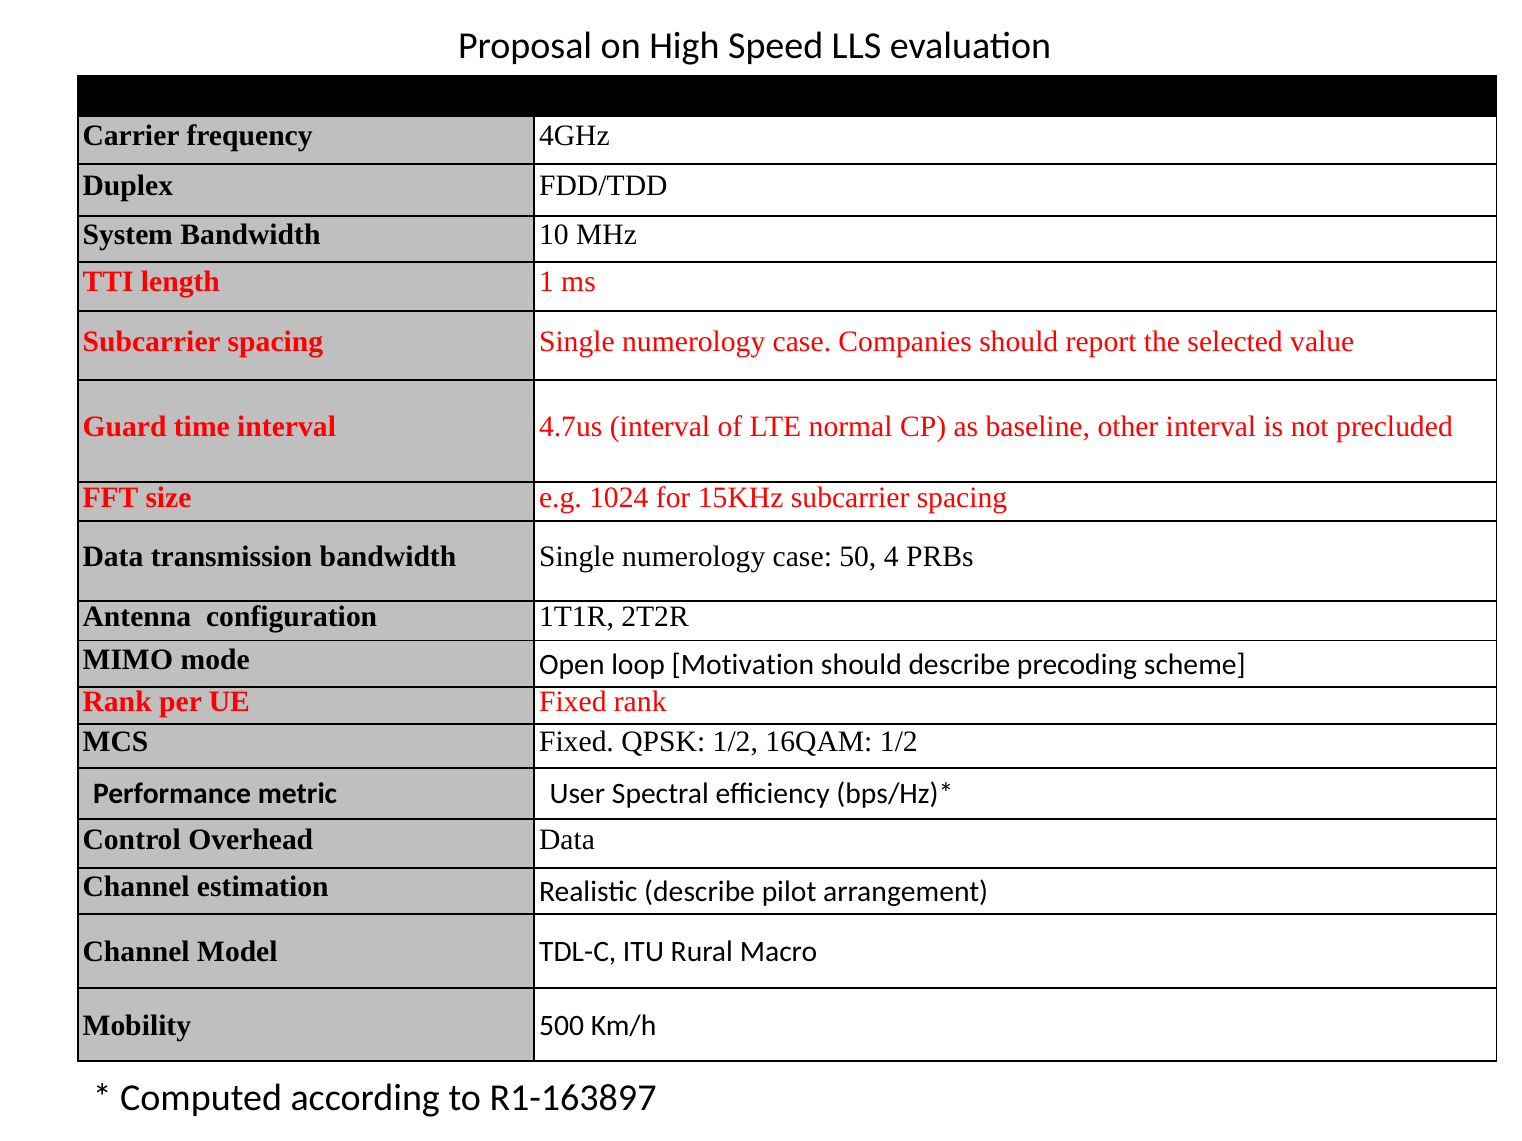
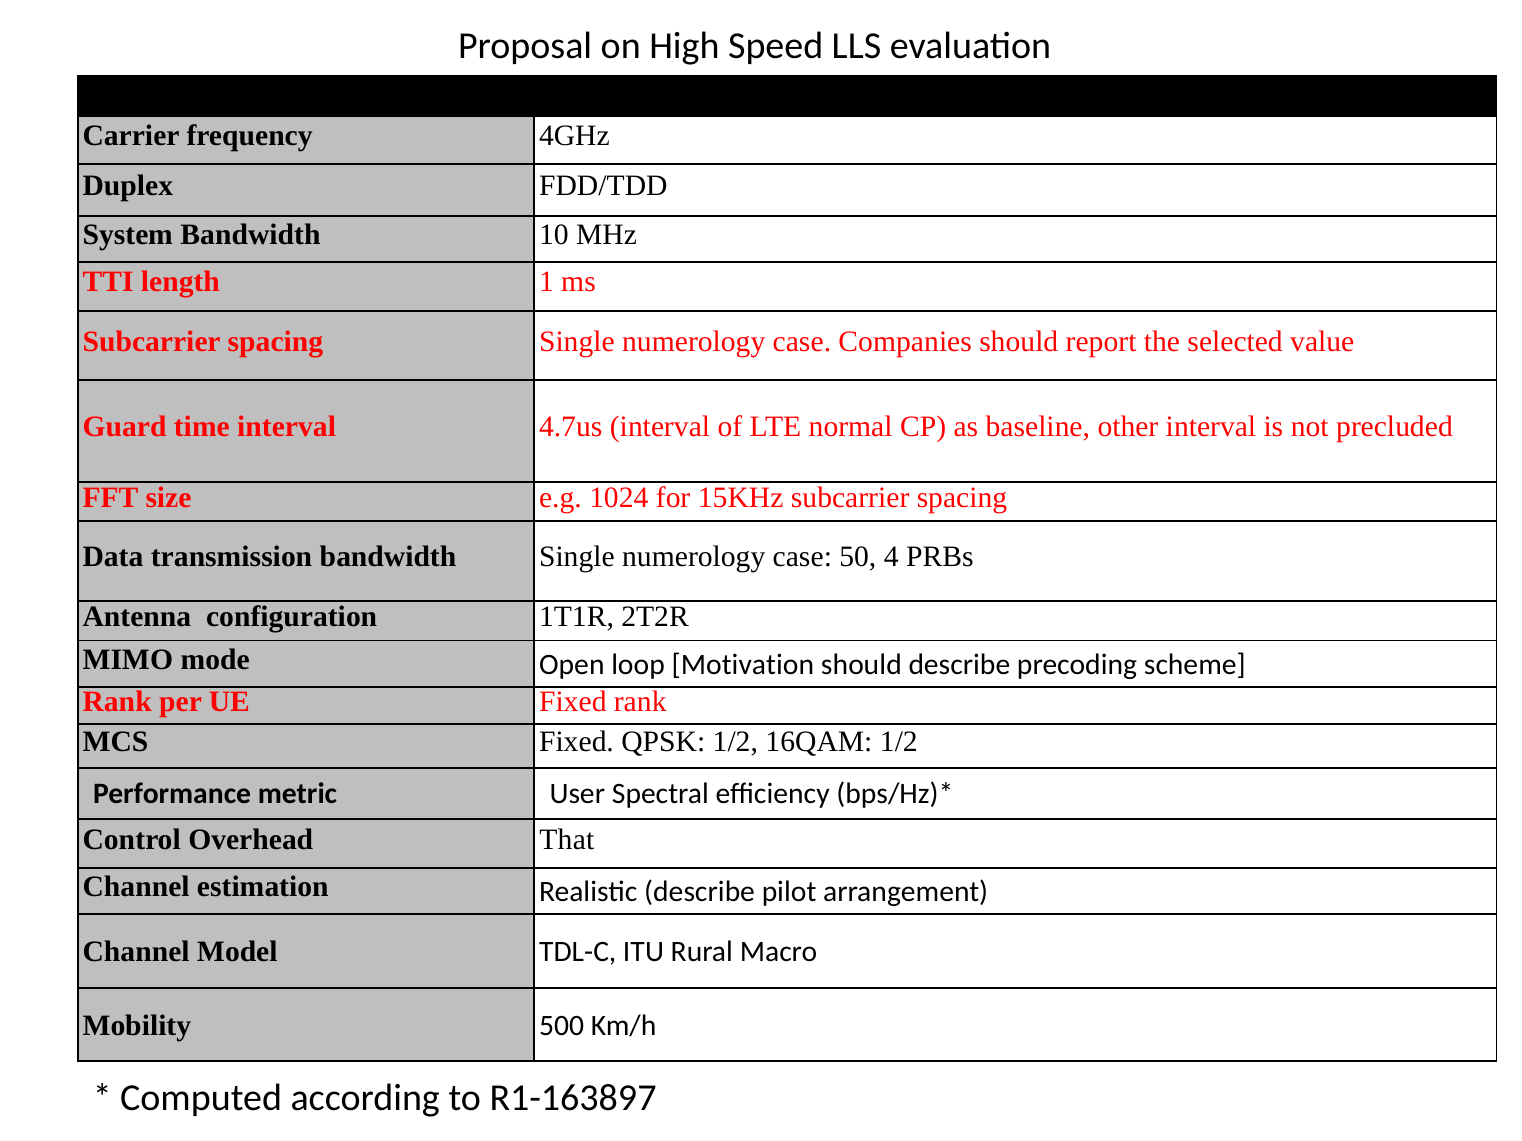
Overhead Data: Data -> That
